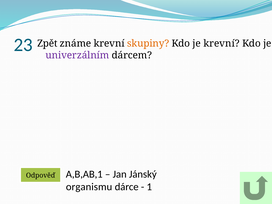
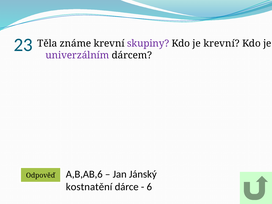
Zpět: Zpět -> Těla
skupiny colour: orange -> purple
A,B,AB,1: A,B,AB,1 -> A,B,AB,6
organismu: organismu -> kostnatění
1: 1 -> 6
